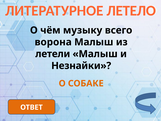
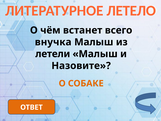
музыку: музыку -> встанет
ворона: ворона -> внучка
Незнайки: Незнайки -> Назовите
